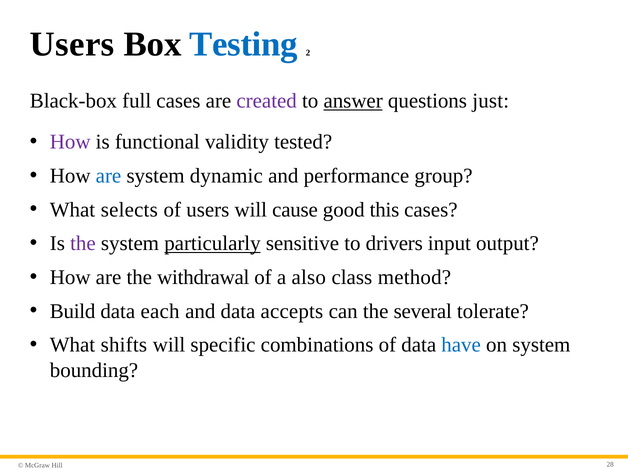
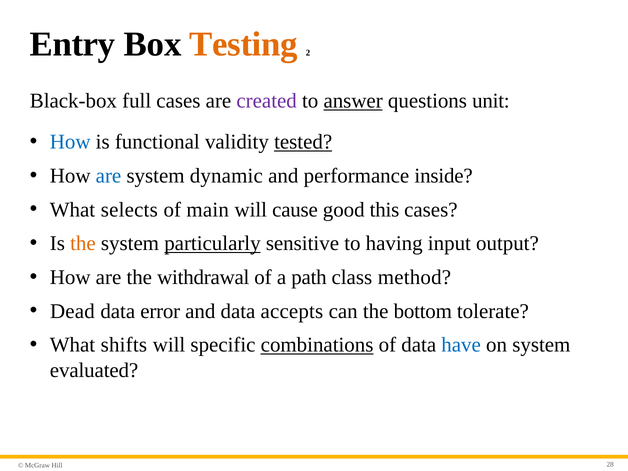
Users at (72, 44): Users -> Entry
Testing colour: blue -> orange
just: just -> unit
How at (70, 142) colour: purple -> blue
tested underline: none -> present
group: group -> inside
of users: users -> main
the at (83, 243) colour: purple -> orange
drivers: drivers -> having
also: also -> path
Build: Build -> Dead
each: each -> error
several: several -> bottom
combinations underline: none -> present
bounding: bounding -> evaluated
